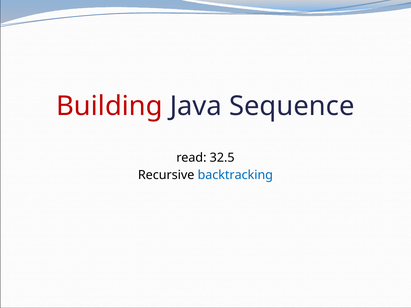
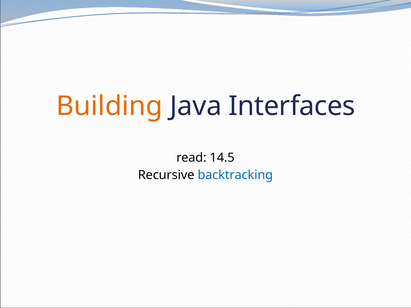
Building colour: red -> orange
Sequence: Sequence -> Interfaces
32.5: 32.5 -> 14.5
